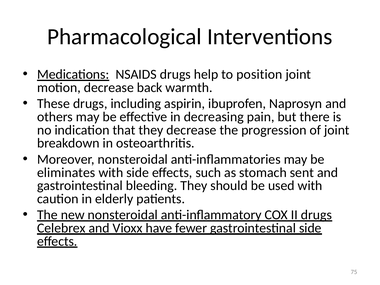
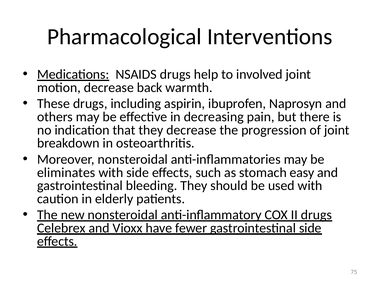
position: position -> involved
sent: sent -> easy
